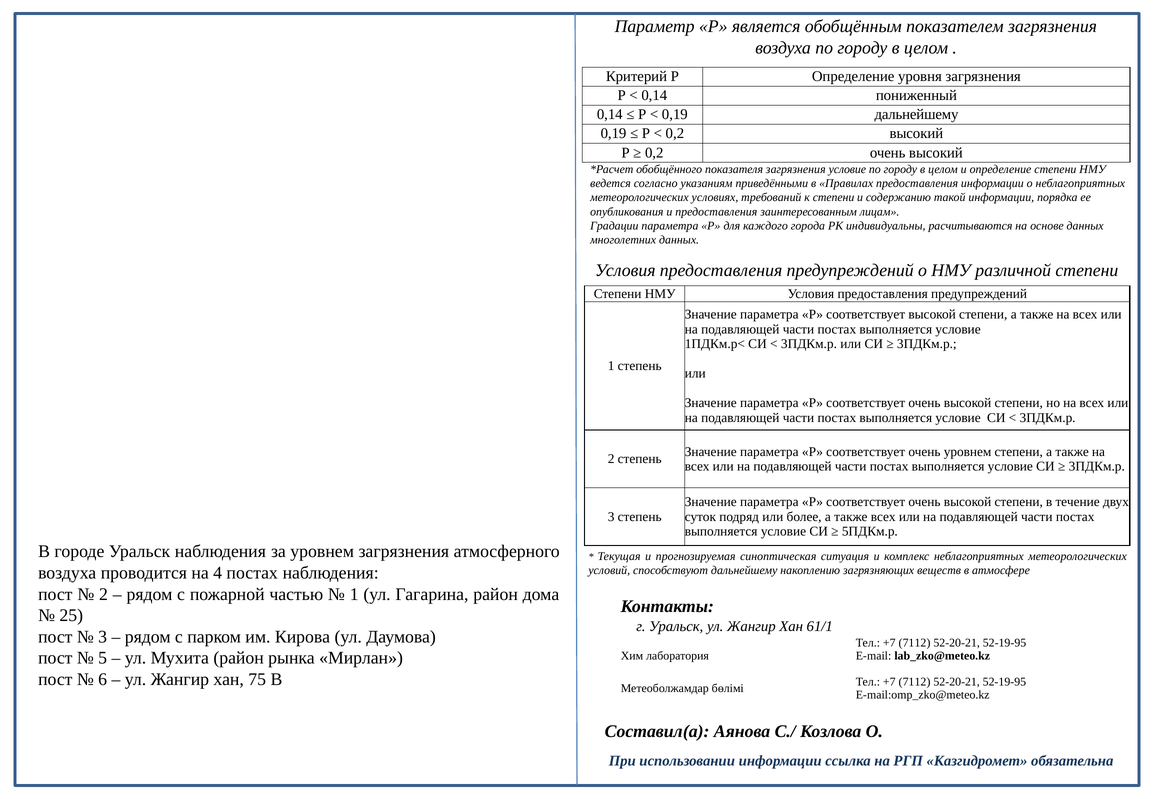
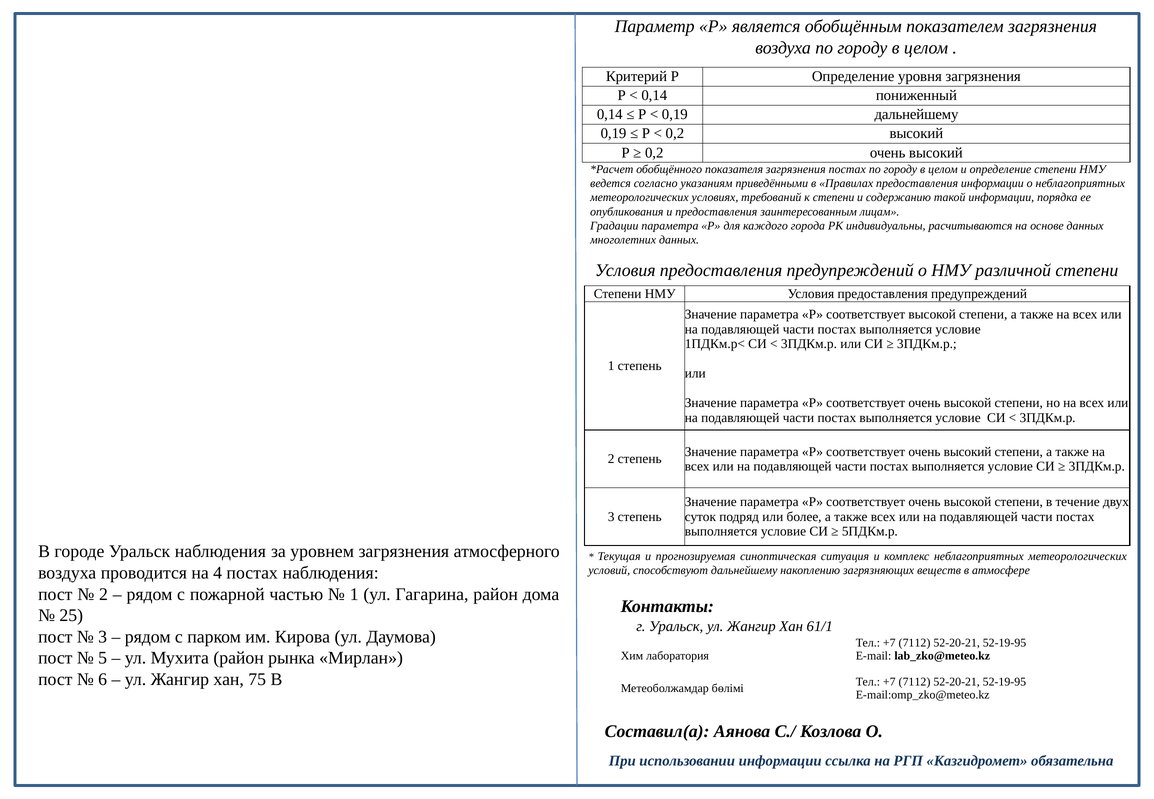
загрязнения условие: условие -> постах
соответствует очень уровнем: уровнем -> высокий
